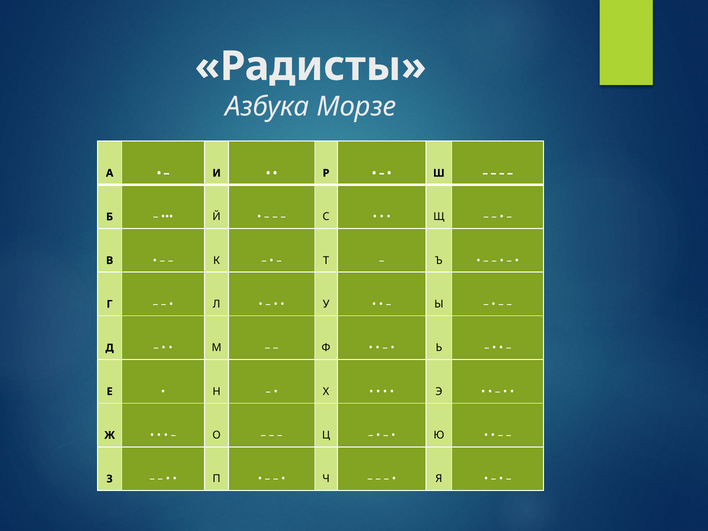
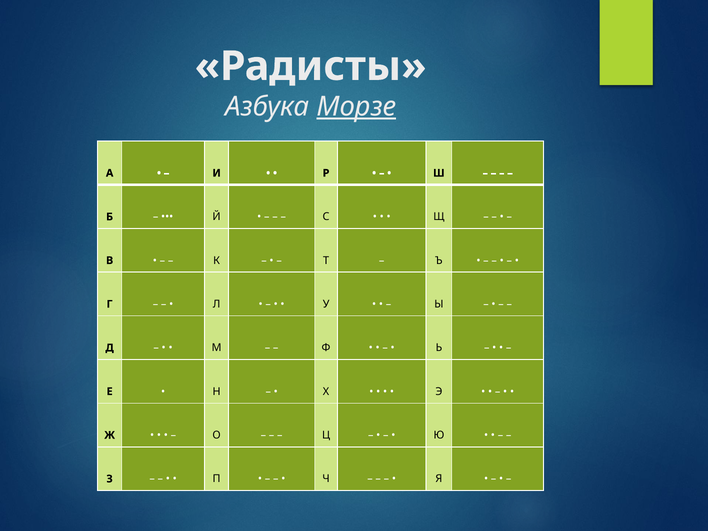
Морзе underline: none -> present
